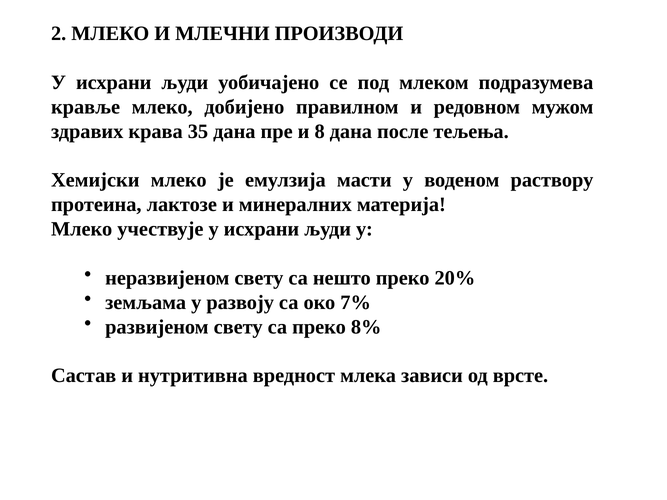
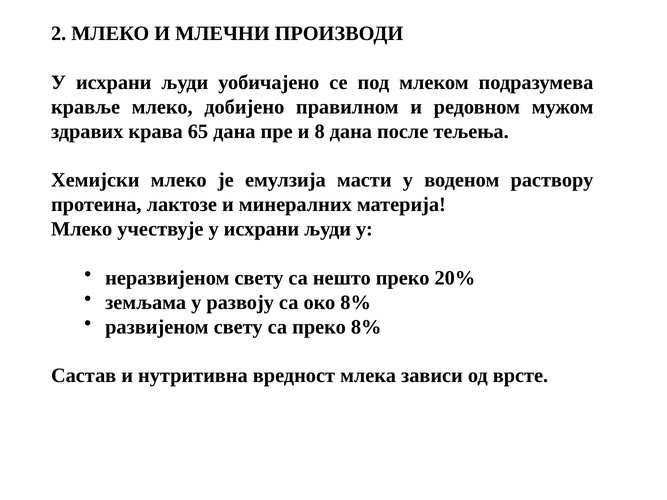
35: 35 -> 65
око 7%: 7% -> 8%
